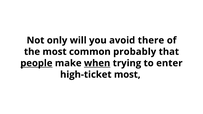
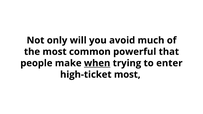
there: there -> much
probably: probably -> powerful
people underline: present -> none
